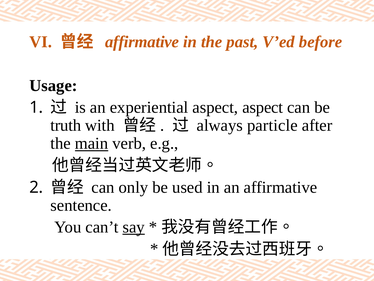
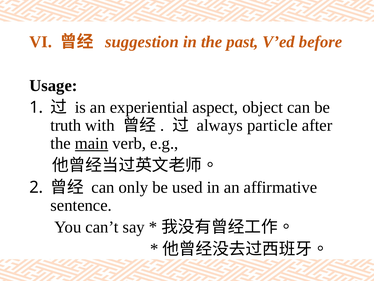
affirmative at (142, 42): affirmative -> suggestion
aspect aspect: aspect -> object
say underline: present -> none
